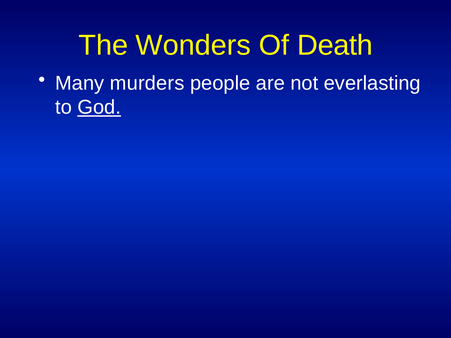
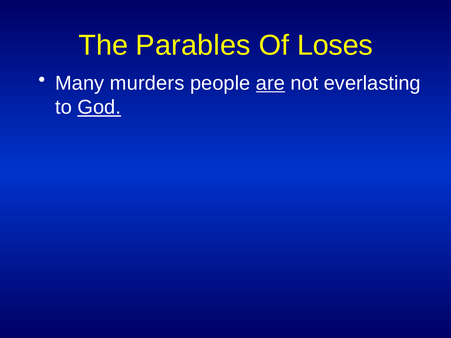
Wonders: Wonders -> Parables
Death: Death -> Loses
are underline: none -> present
